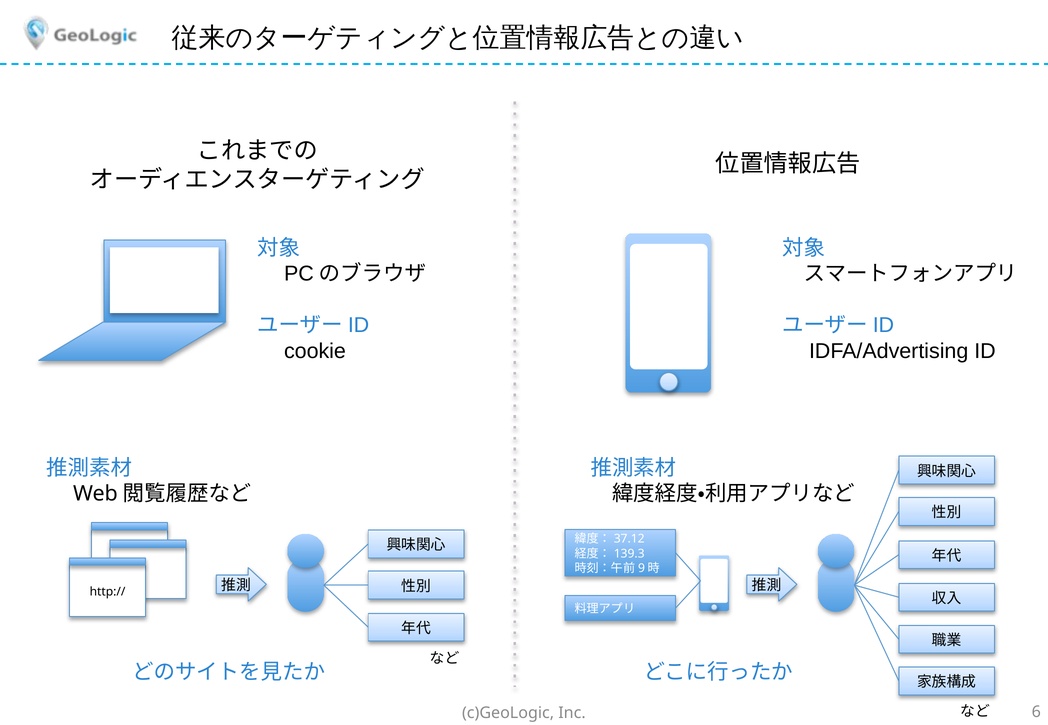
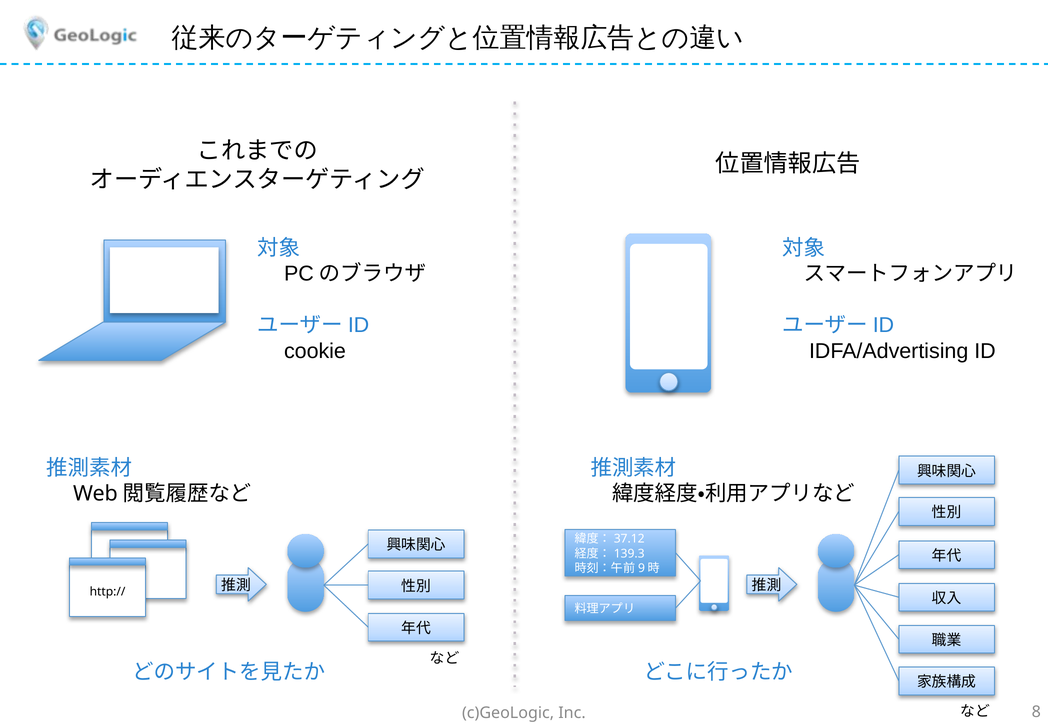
6: 6 -> 8
